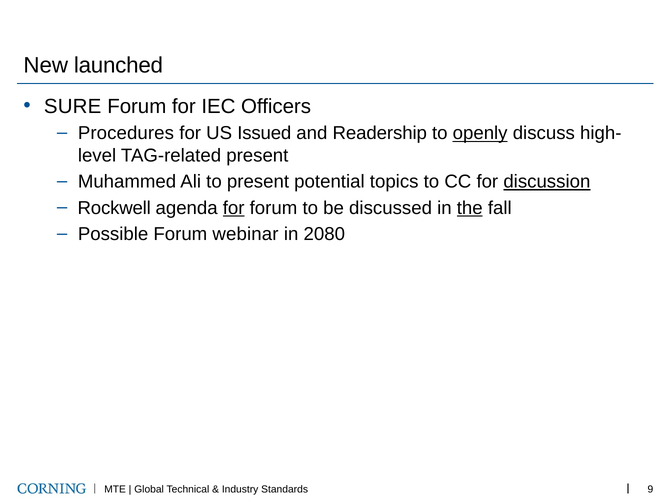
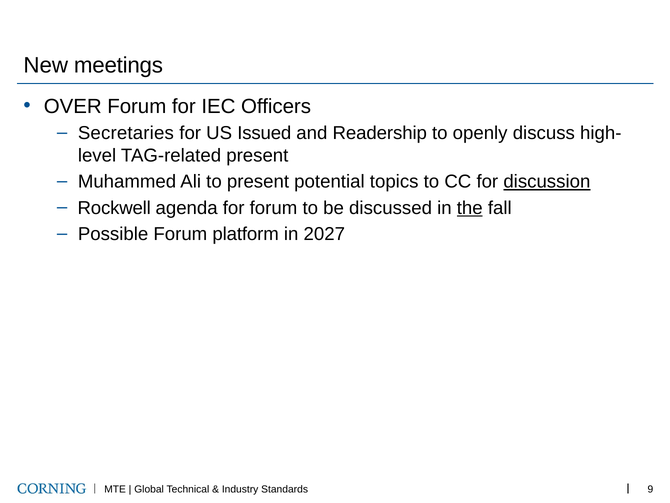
launched: launched -> meetings
SURE: SURE -> OVER
Procedures: Procedures -> Secretaries
openly underline: present -> none
for at (234, 208) underline: present -> none
webinar: webinar -> platform
2080: 2080 -> 2027
